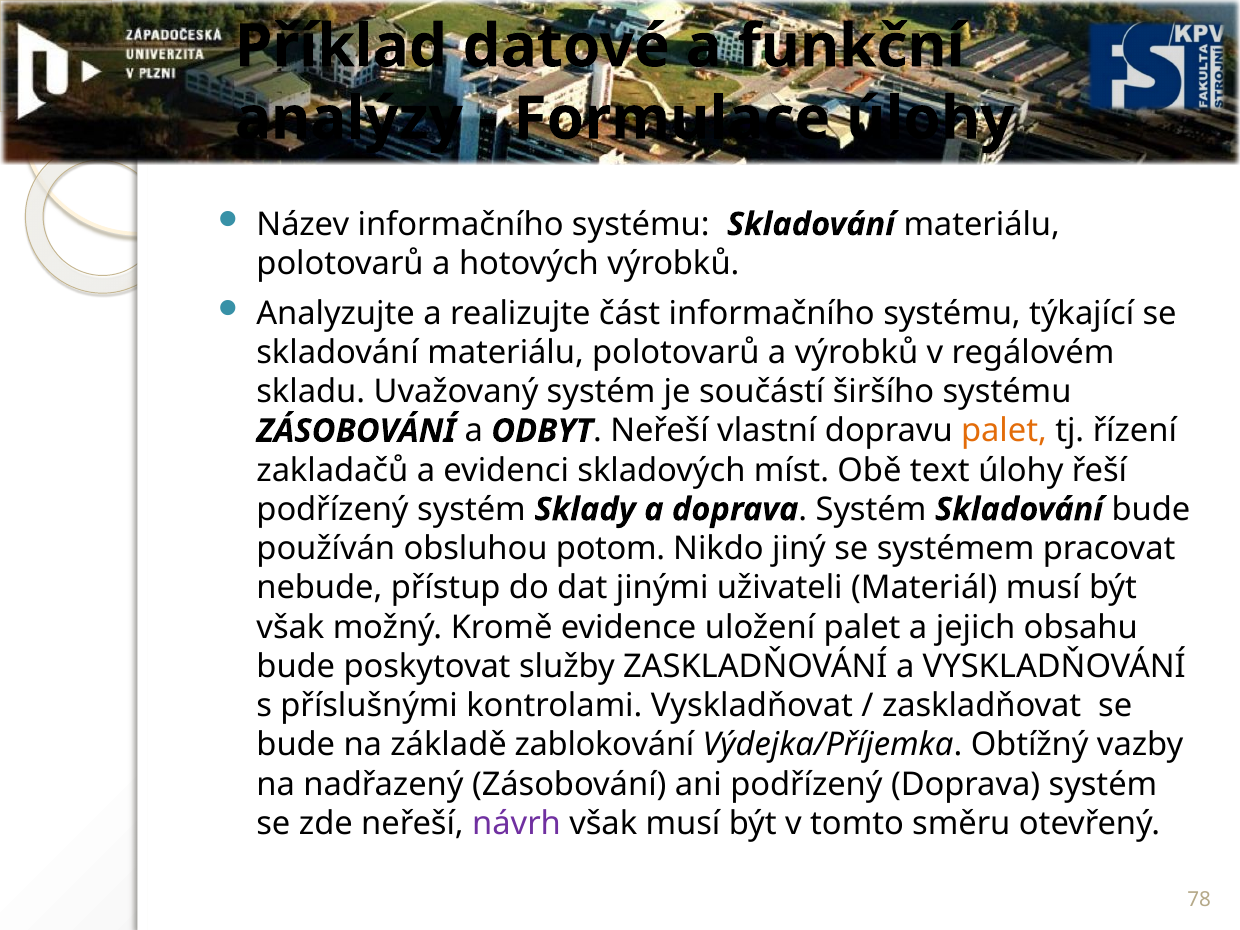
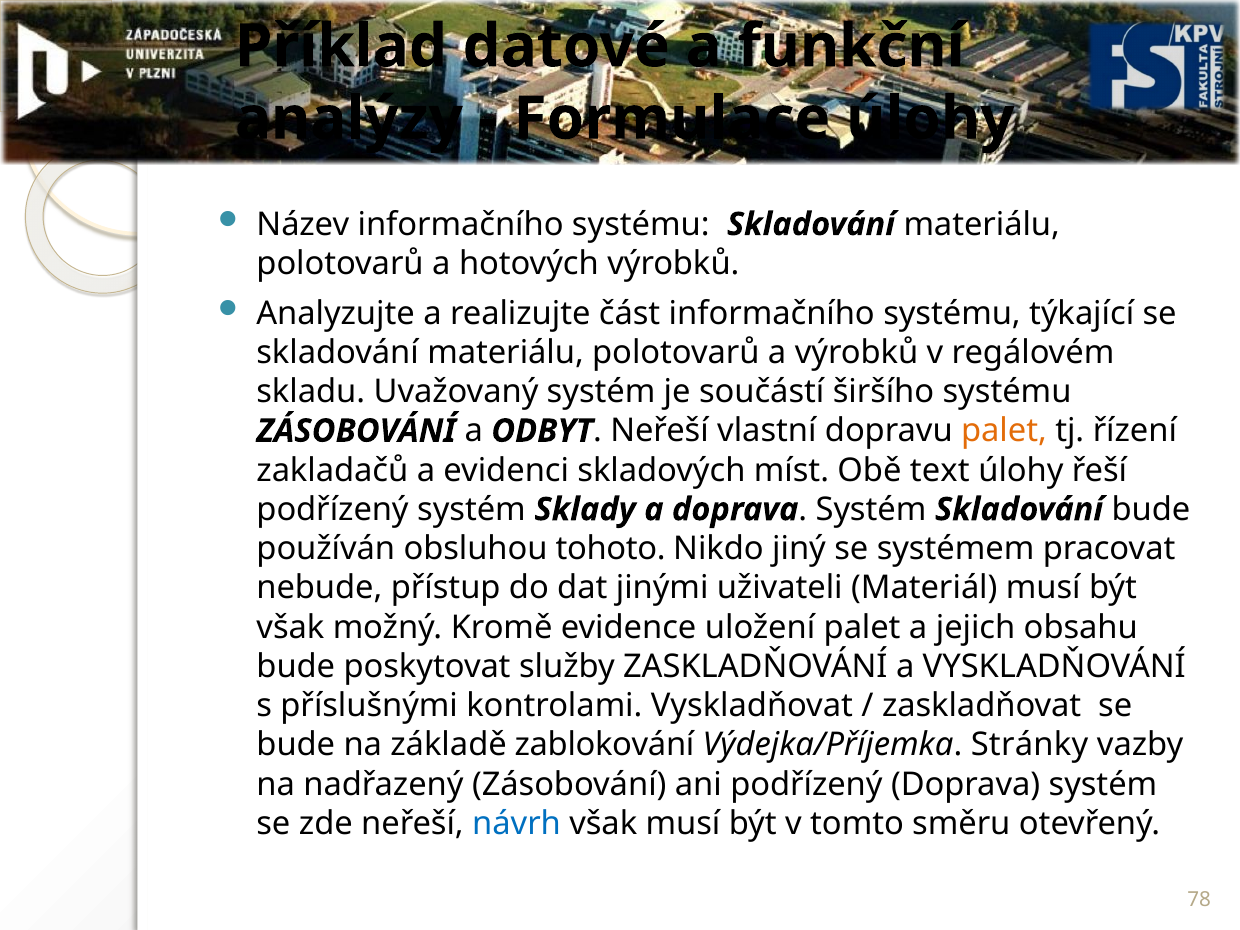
potom: potom -> tohoto
Obtížný: Obtížný -> Stránky
návrh colour: purple -> blue
